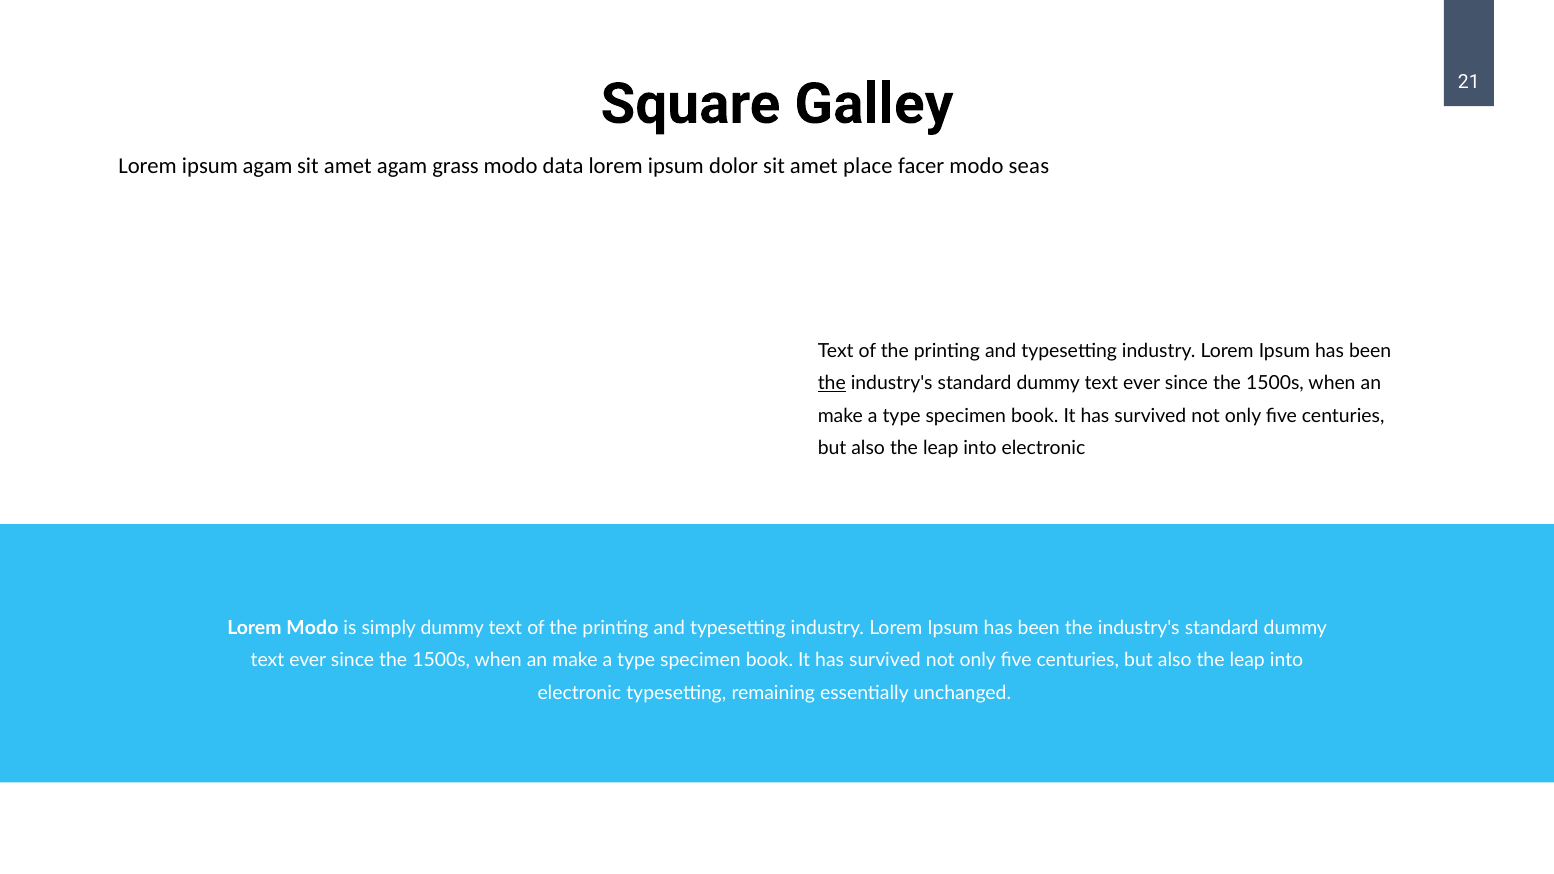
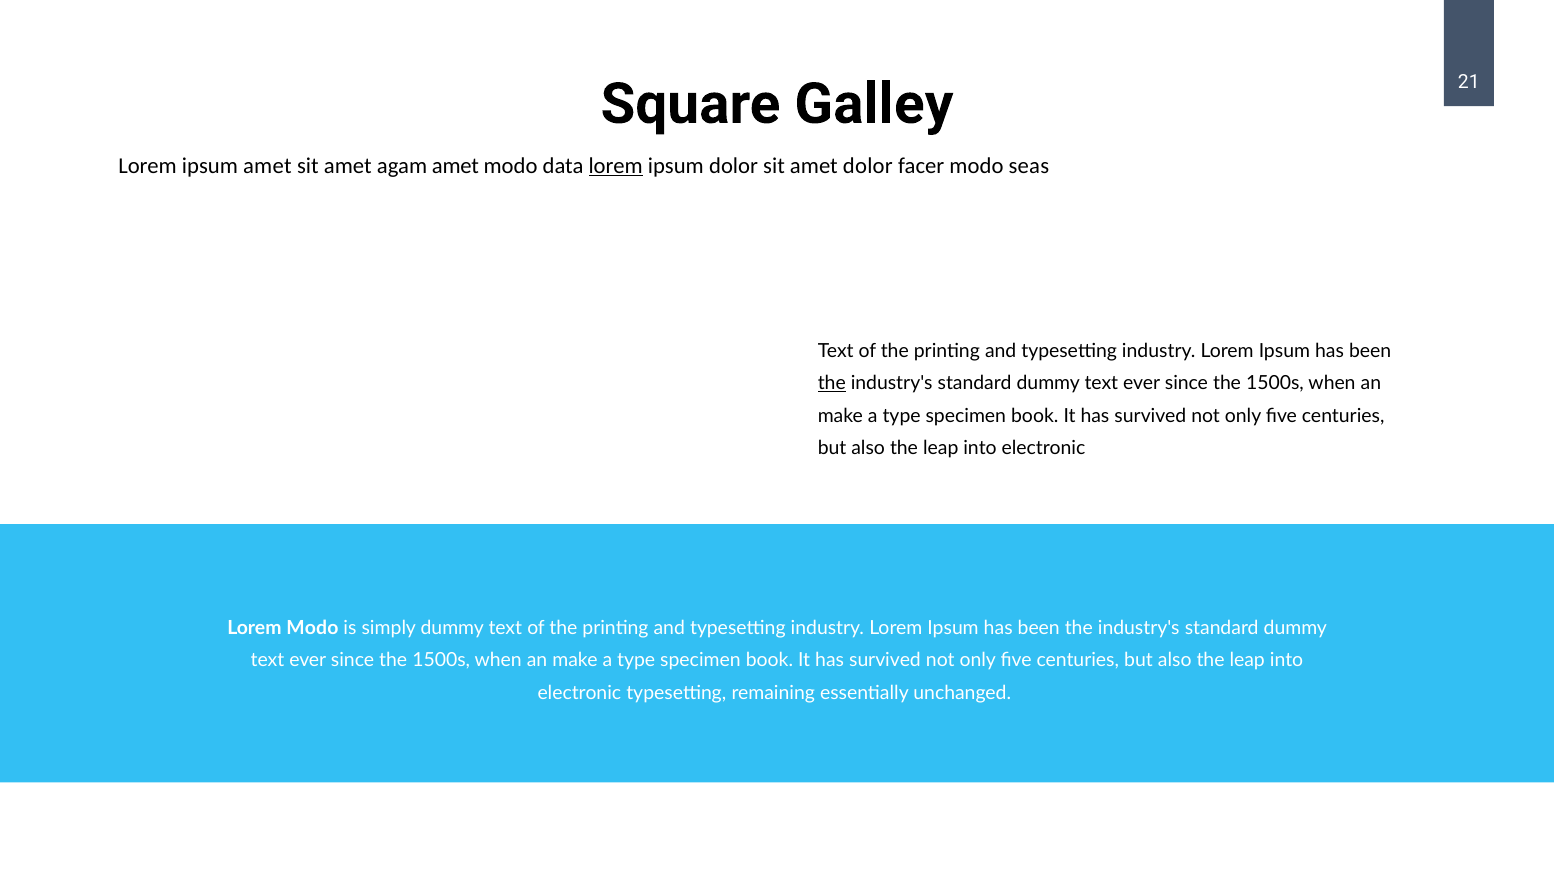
ipsum agam: agam -> amet
agam grass: grass -> amet
lorem at (616, 166) underline: none -> present
amet place: place -> dolor
